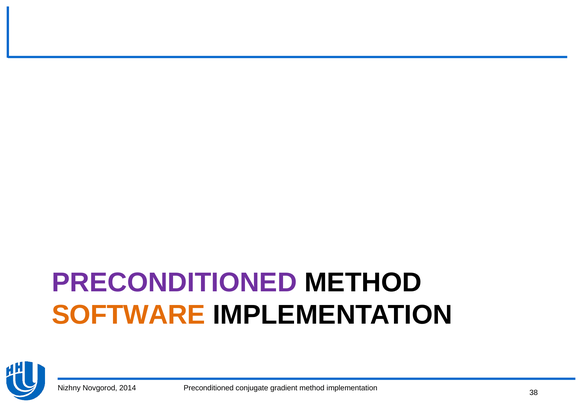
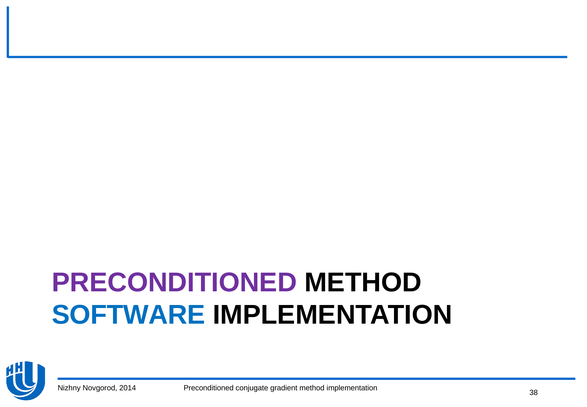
SOFTWARE colour: orange -> blue
